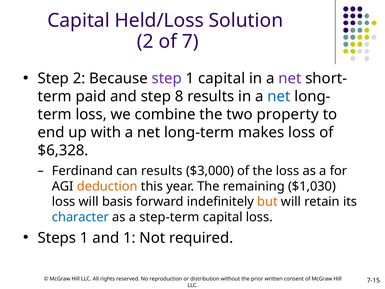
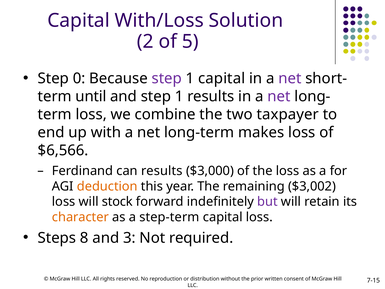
Held/Loss: Held/Loss -> With/Loss
7: 7 -> 5
Step 2: 2 -> 0
paid: paid -> until
and step 8: 8 -> 1
net at (279, 96) colour: blue -> purple
property: property -> taxpayer
$6,328: $6,328 -> $6,566
$1,030: $1,030 -> $3,002
basis: basis -> stock
but colour: orange -> purple
character colour: blue -> orange
Steps 1: 1 -> 8
and 1: 1 -> 3
